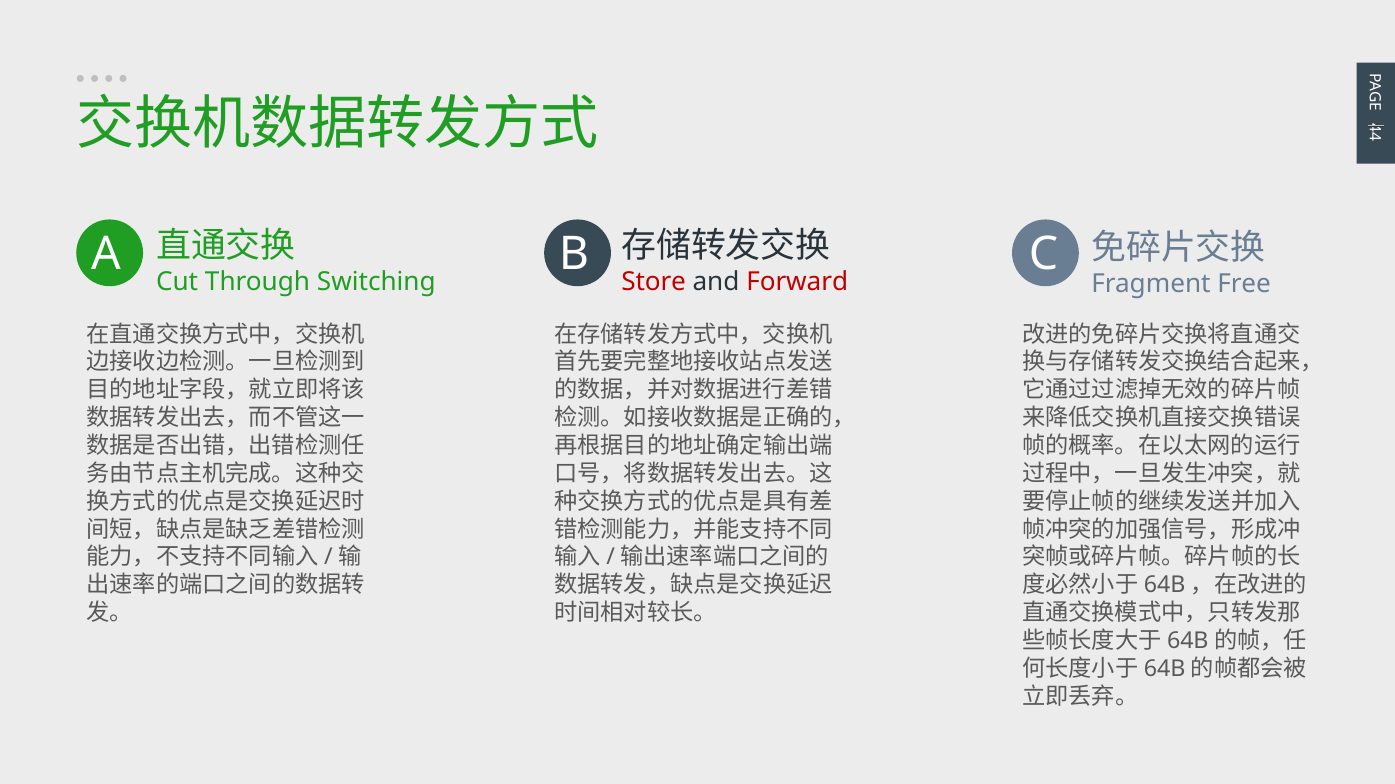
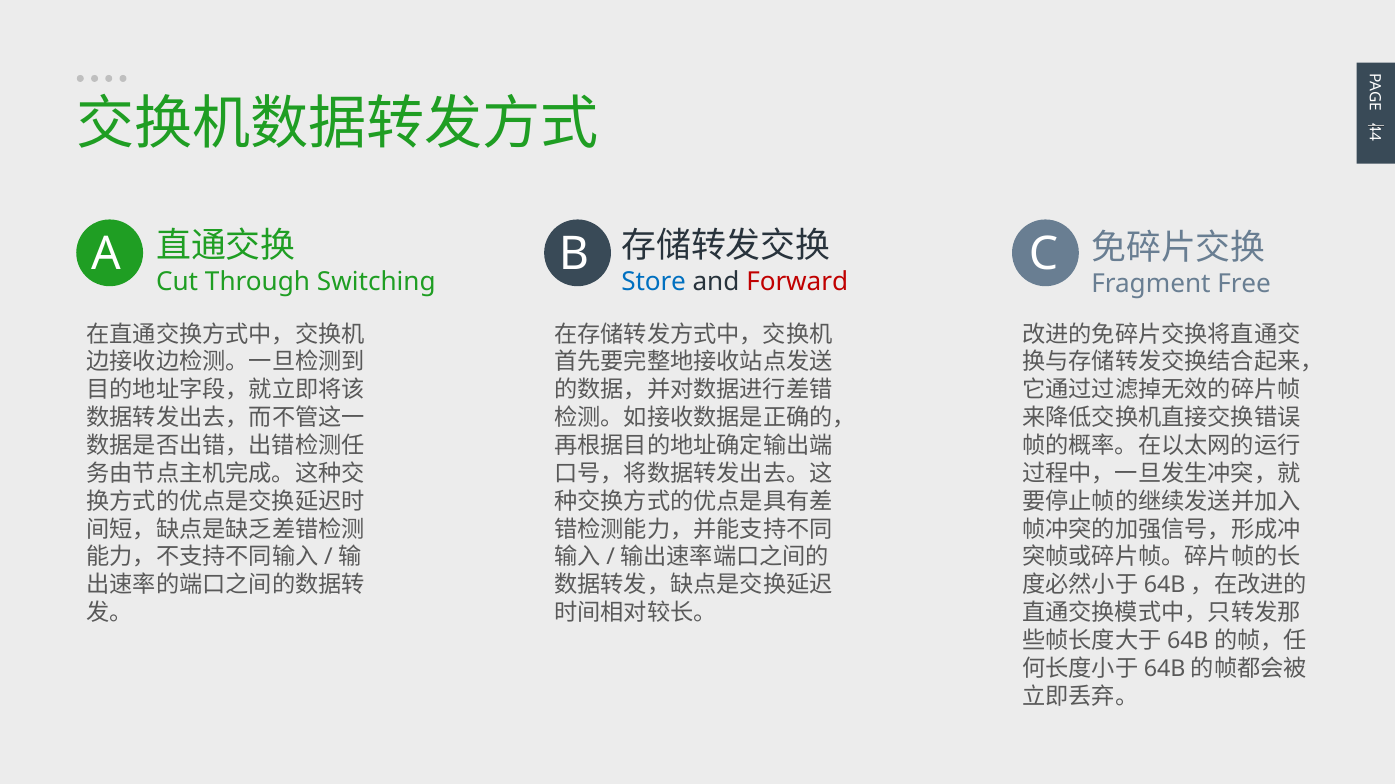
Store colour: red -> blue
